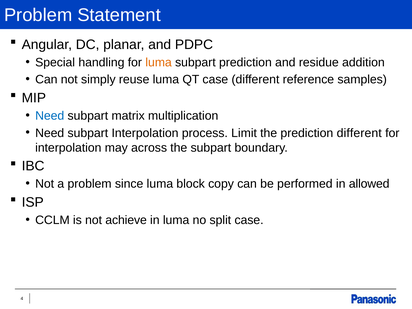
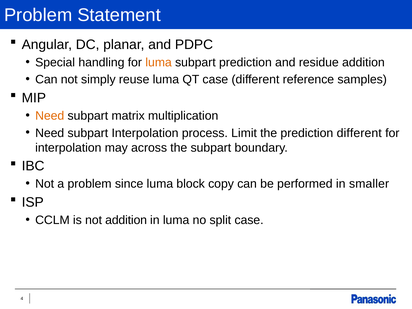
Need at (50, 116) colour: blue -> orange
allowed: allowed -> smaller
not achieve: achieve -> addition
